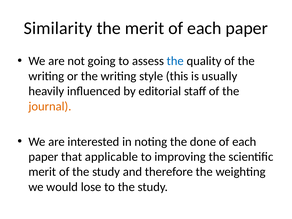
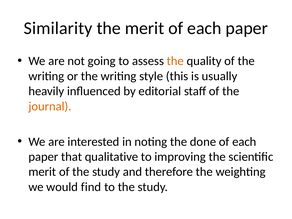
the at (175, 61) colour: blue -> orange
applicable: applicable -> qualitative
lose: lose -> find
